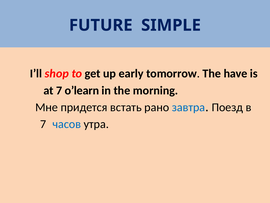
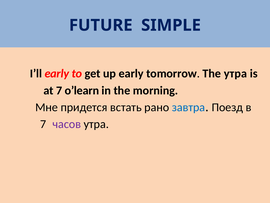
I’ll shop: shop -> early
The have: have -> утра
часов colour: blue -> purple
